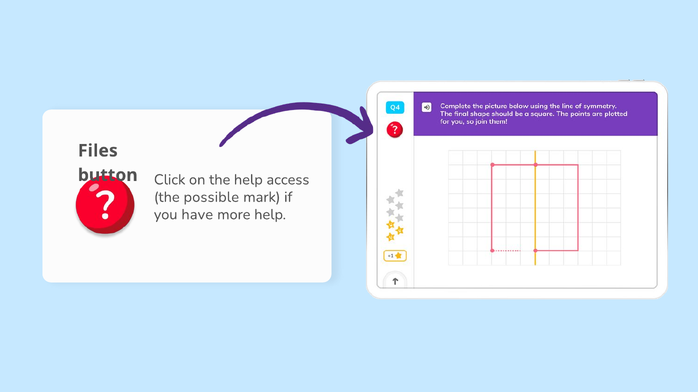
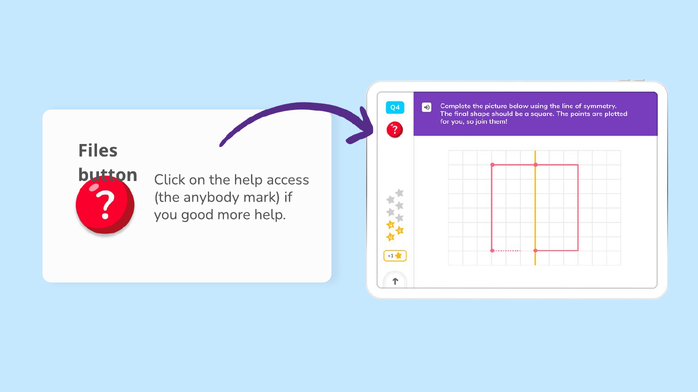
possible: possible -> anybody
have: have -> good
